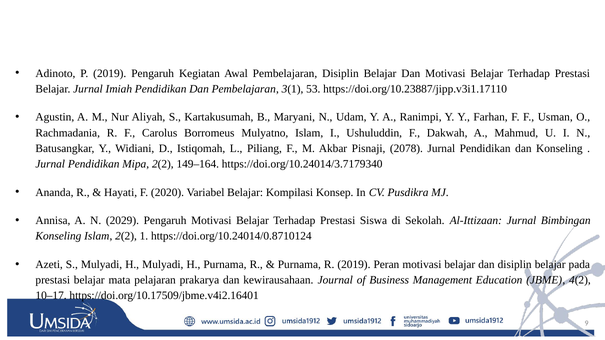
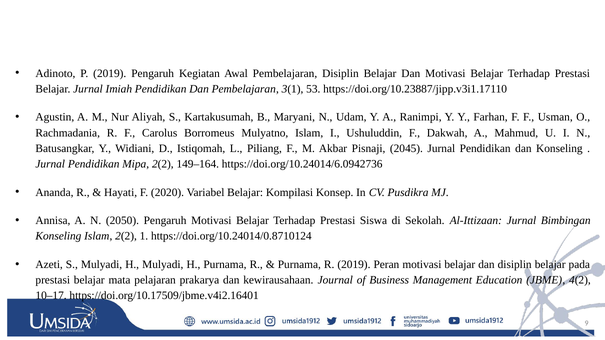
2078: 2078 -> 2045
https://doi.org/10.24014/3.7179340: https://doi.org/10.24014/3.7179340 -> https://doi.org/10.24014/6.0942736
2029: 2029 -> 2050
